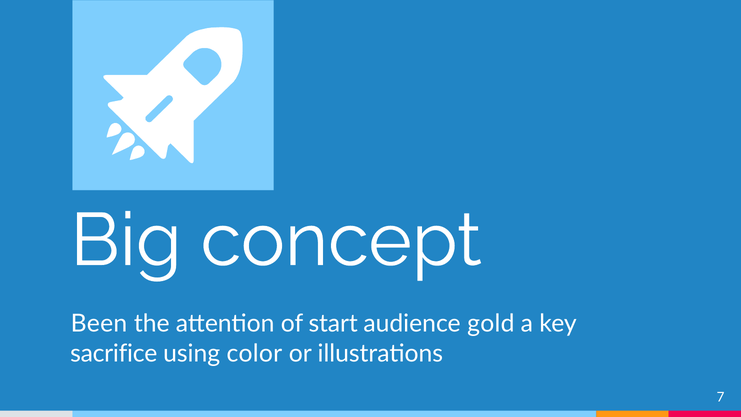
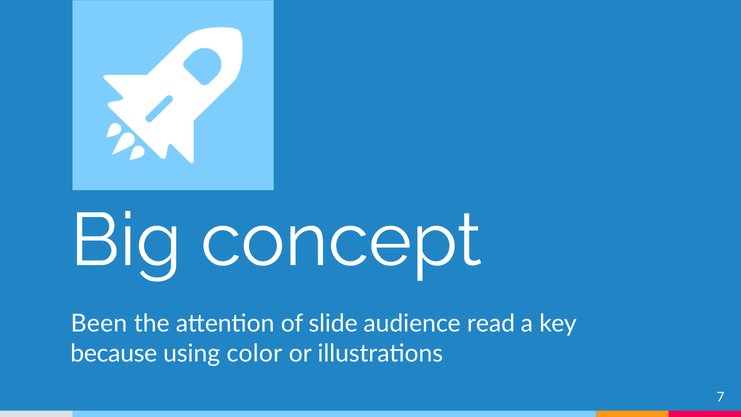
start: start -> slide
gold: gold -> read
sacrifice: sacrifice -> because
